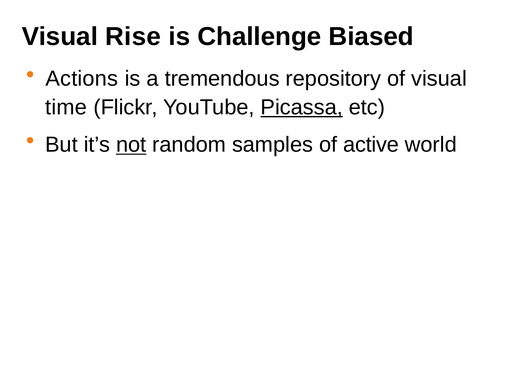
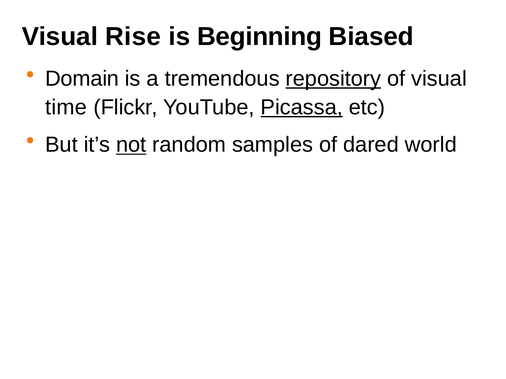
Challenge: Challenge -> Beginning
Actions: Actions -> Domain
repository underline: none -> present
active: active -> dared
